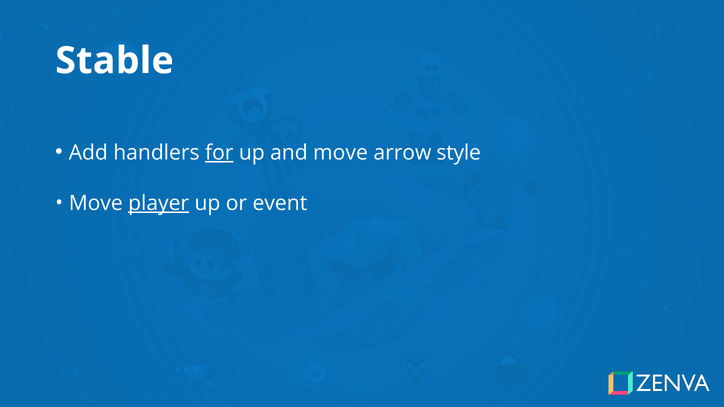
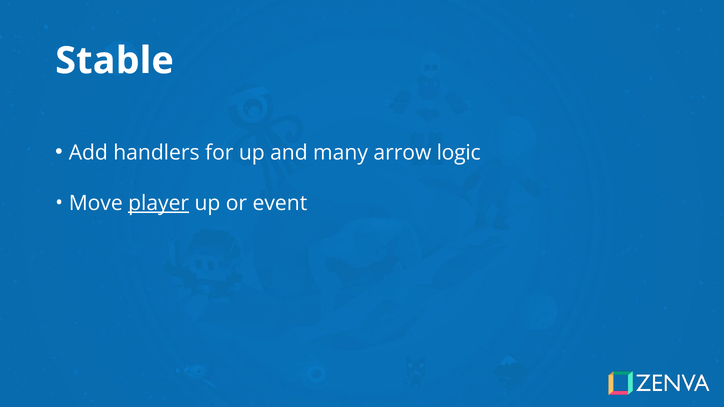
for underline: present -> none
and move: move -> many
style: style -> logic
